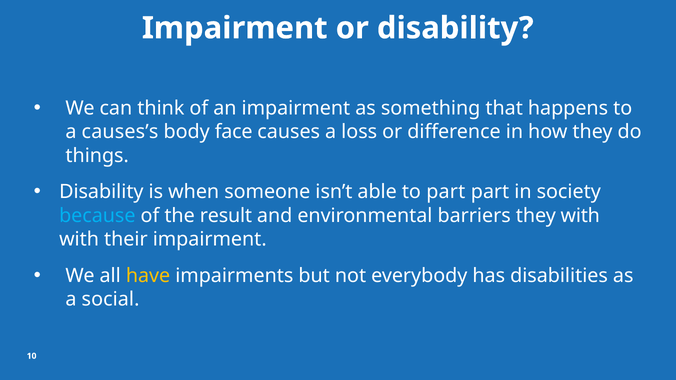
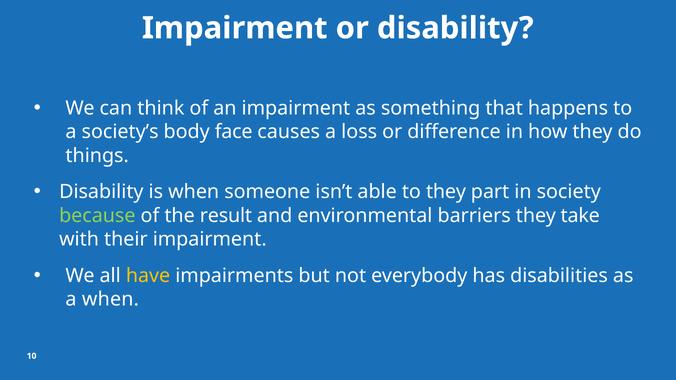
causes’s: causes’s -> society’s
to part: part -> they
because colour: light blue -> light green
they with: with -> take
a social: social -> when
